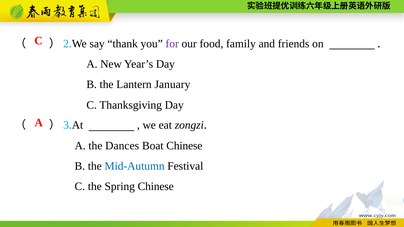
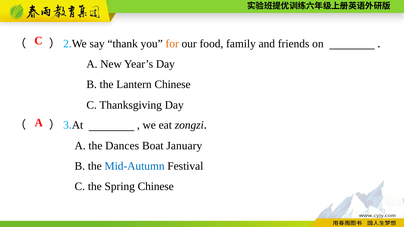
for colour: purple -> orange
Lantern January: January -> Chinese
Boat Chinese: Chinese -> January
